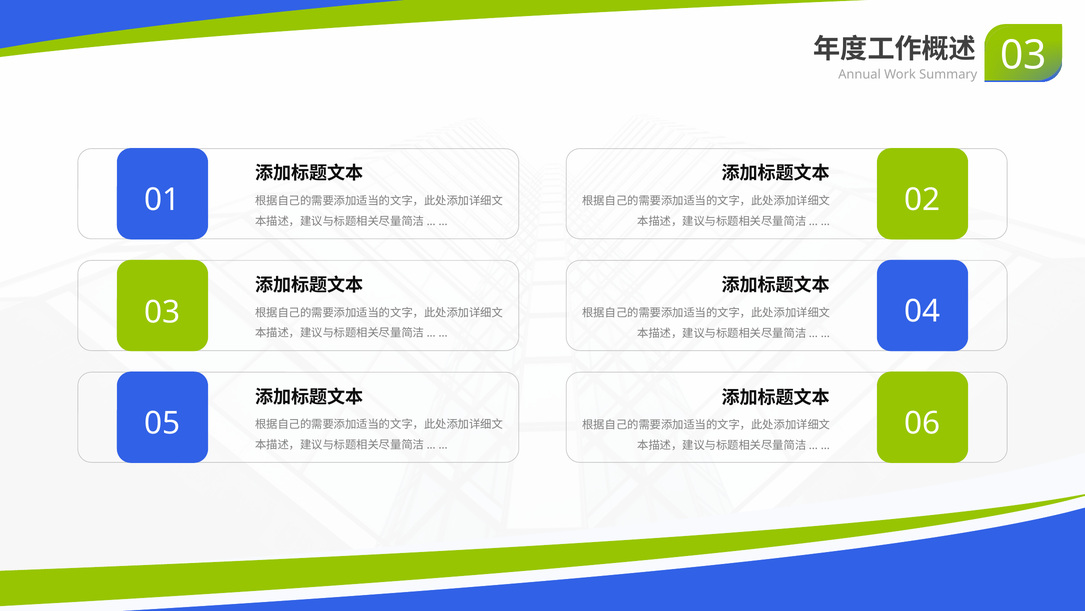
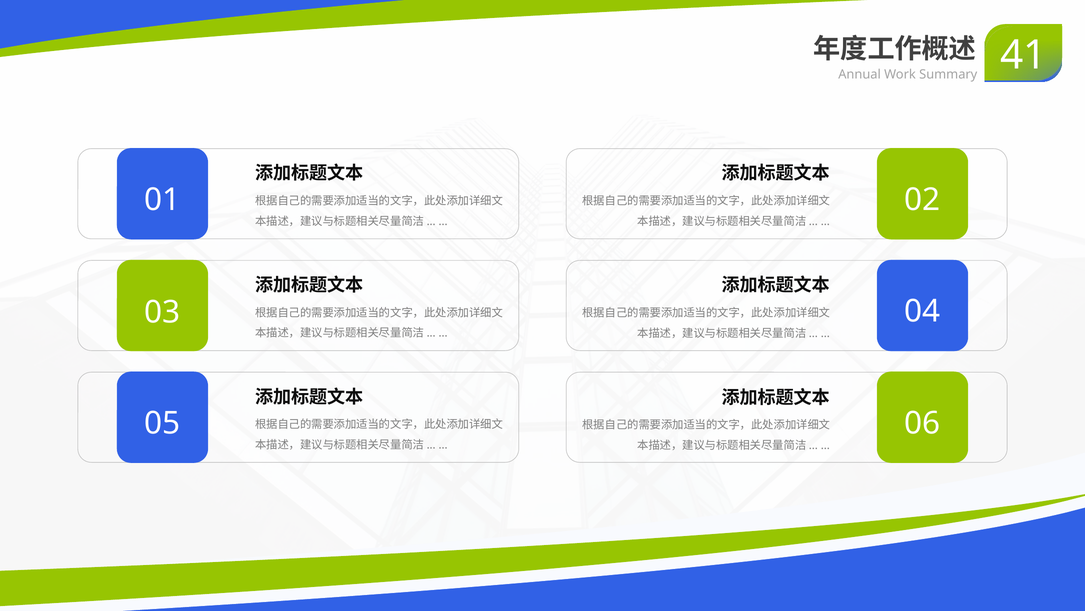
03 at (1023, 55): 03 -> 41
